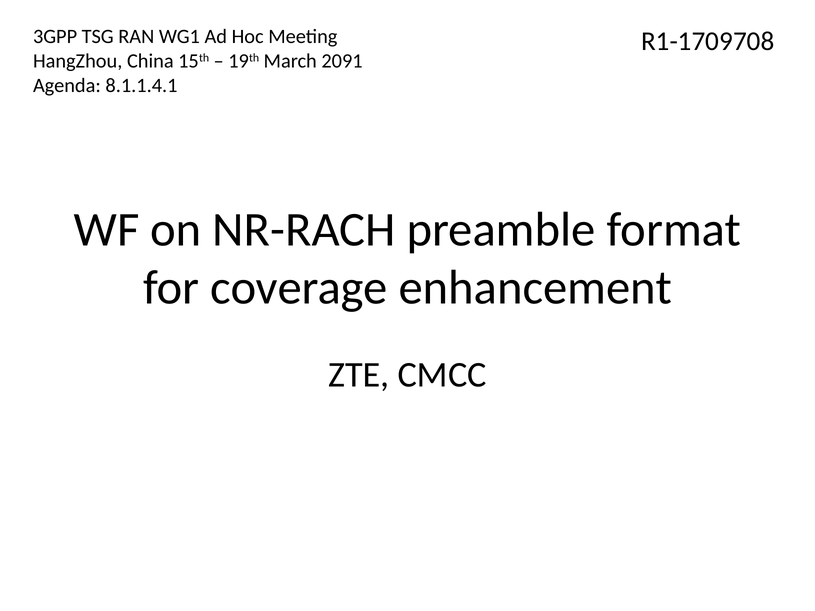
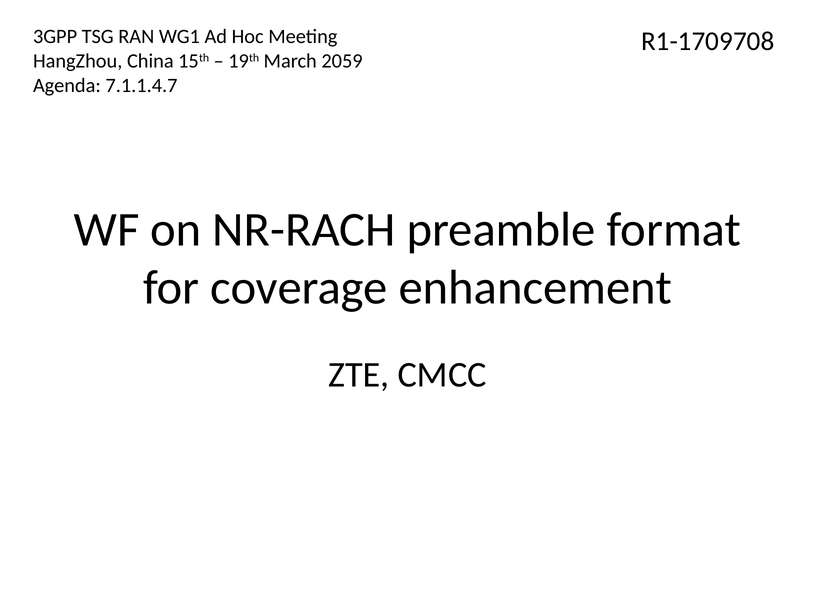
2091: 2091 -> 2059
8.1.1.4.1: 8.1.1.4.1 -> 7.1.1.4.7
